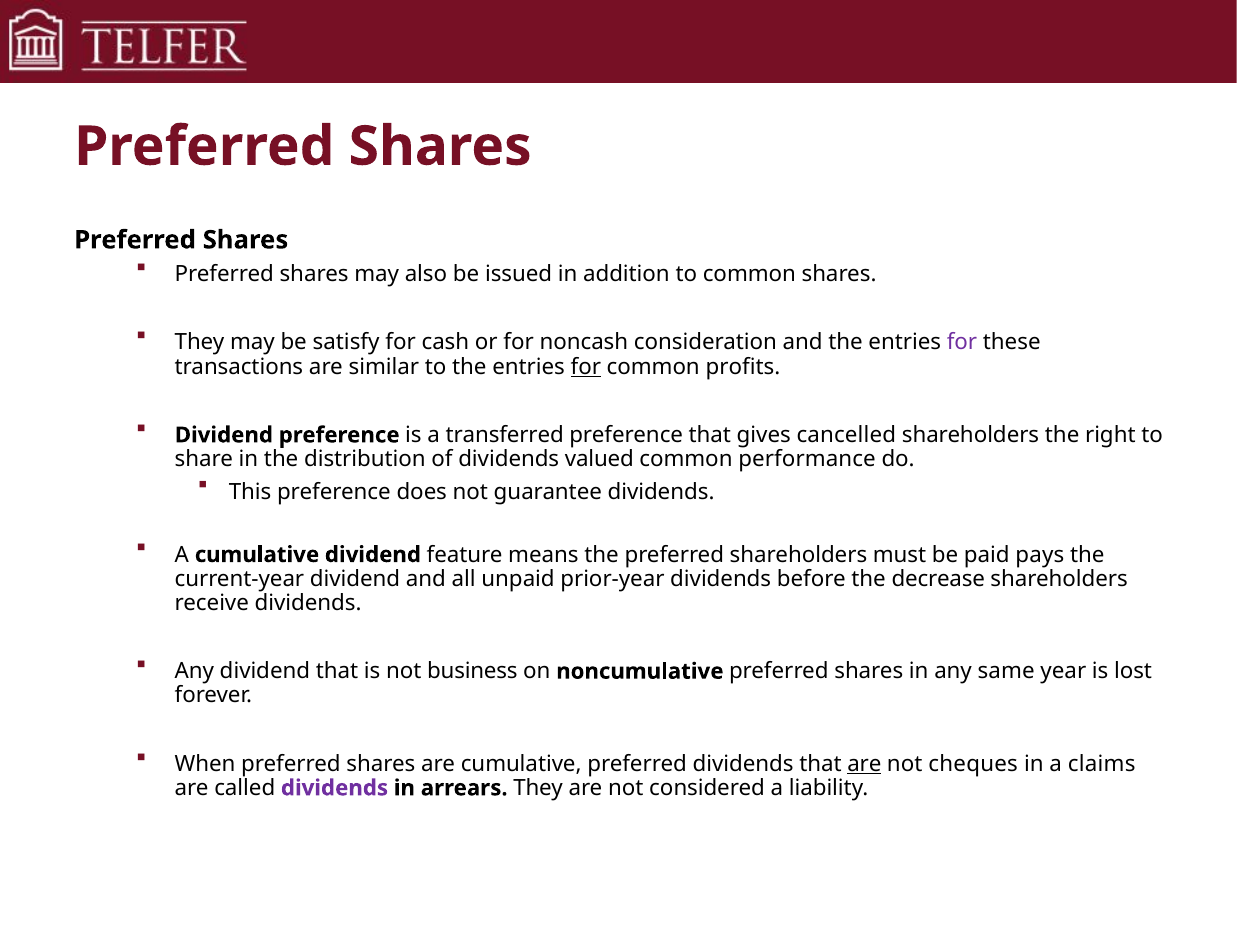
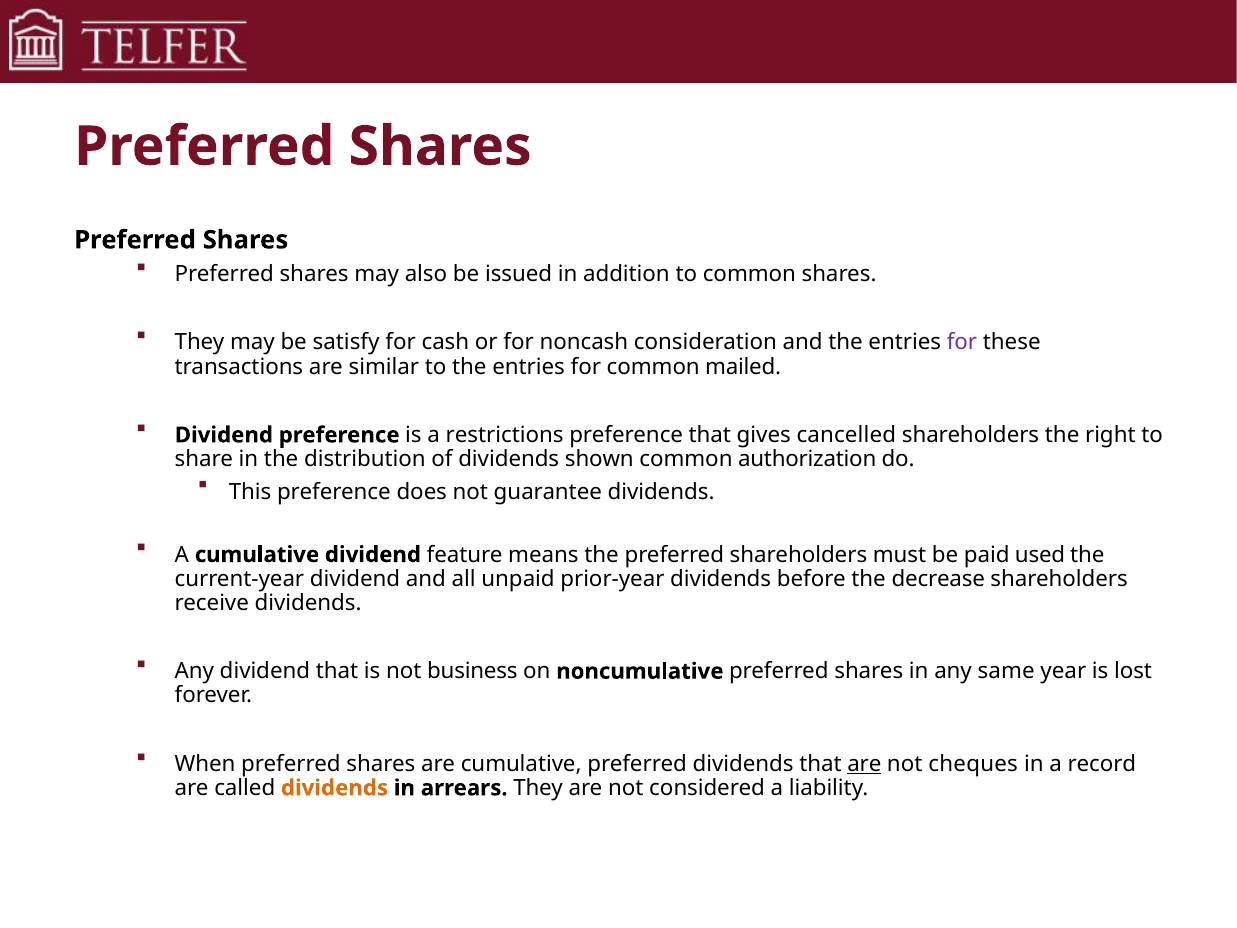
for at (586, 367) underline: present -> none
profits: profits -> mailed
transferred: transferred -> restrictions
valued: valued -> shown
performance: performance -> authorization
pays: pays -> used
claims: claims -> record
dividends at (335, 788) colour: purple -> orange
